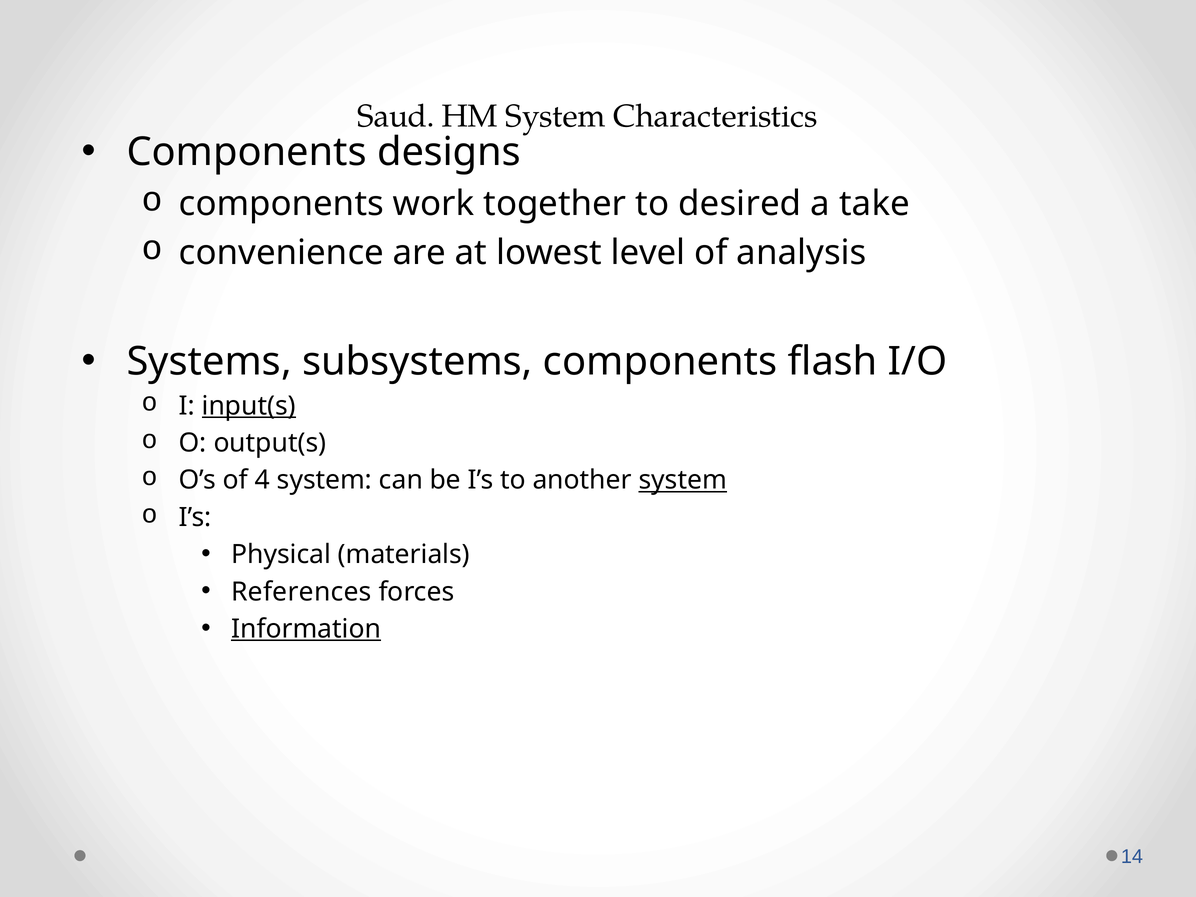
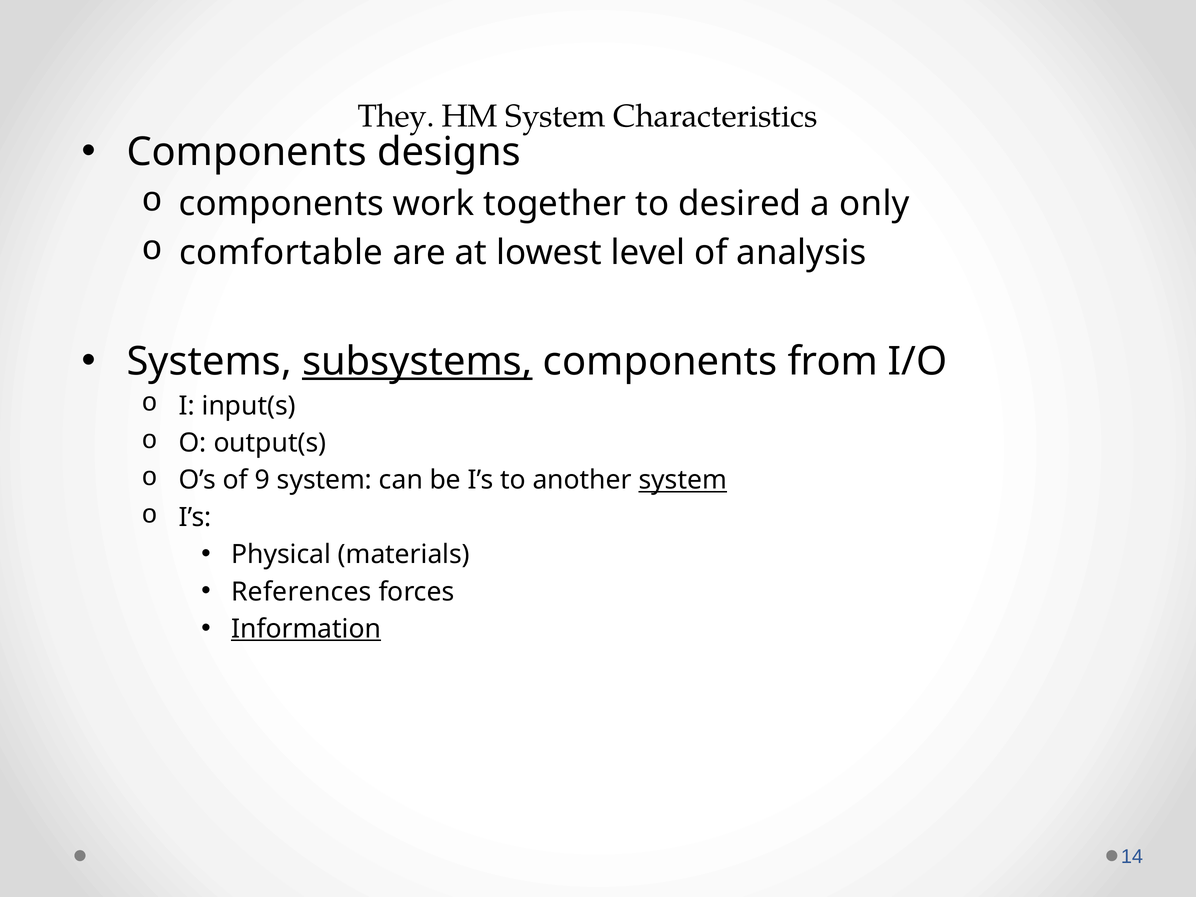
Saud: Saud -> They
take: take -> only
convenience: convenience -> comfortable
subsystems underline: none -> present
flash: flash -> from
input(s underline: present -> none
4: 4 -> 9
